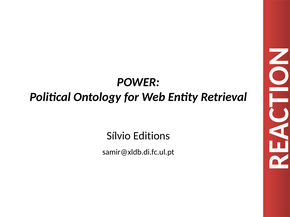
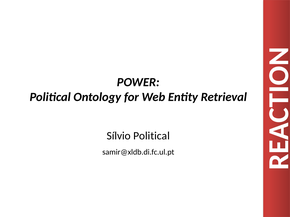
Sílvio Editions: Editions -> Political
